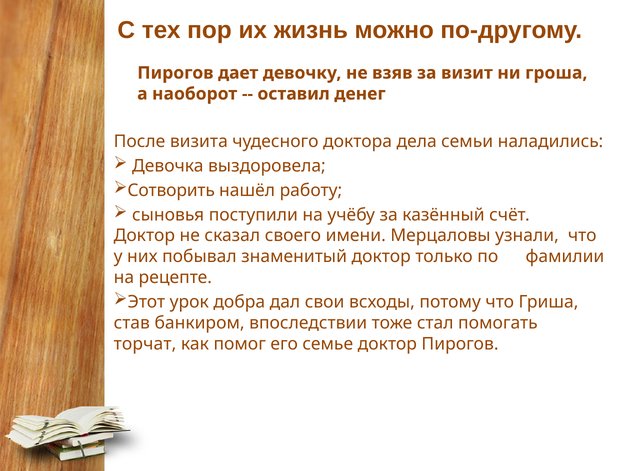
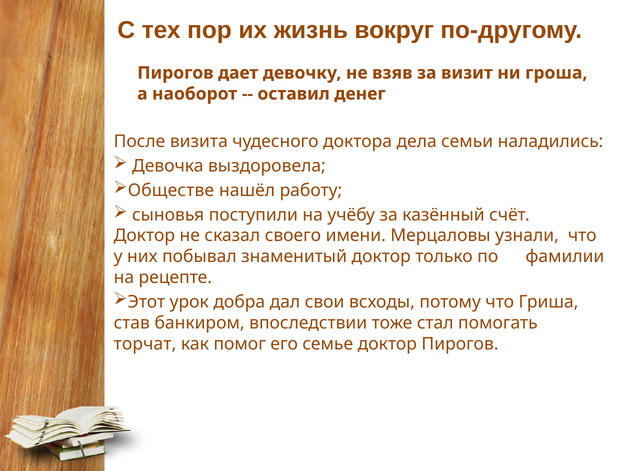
можно: можно -> вокруг
Сотворить: Сотворить -> Обществе
